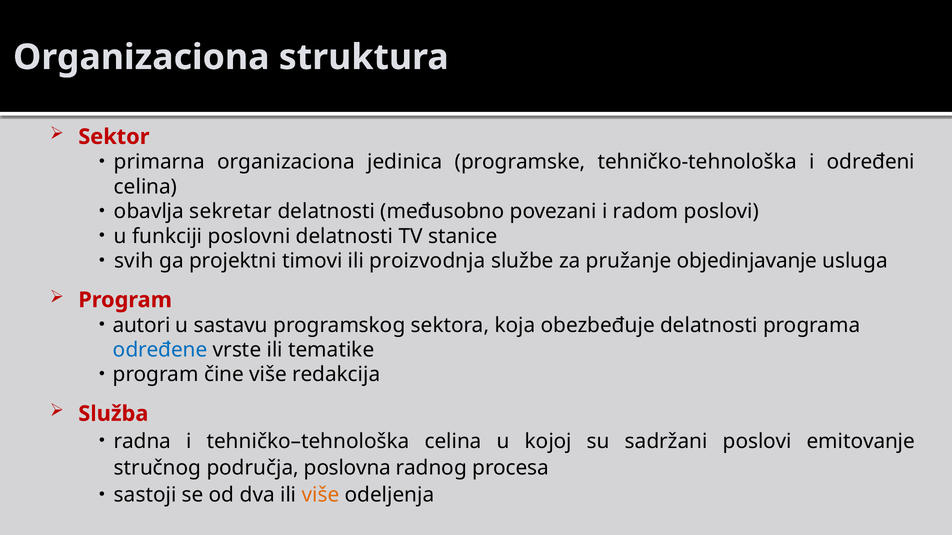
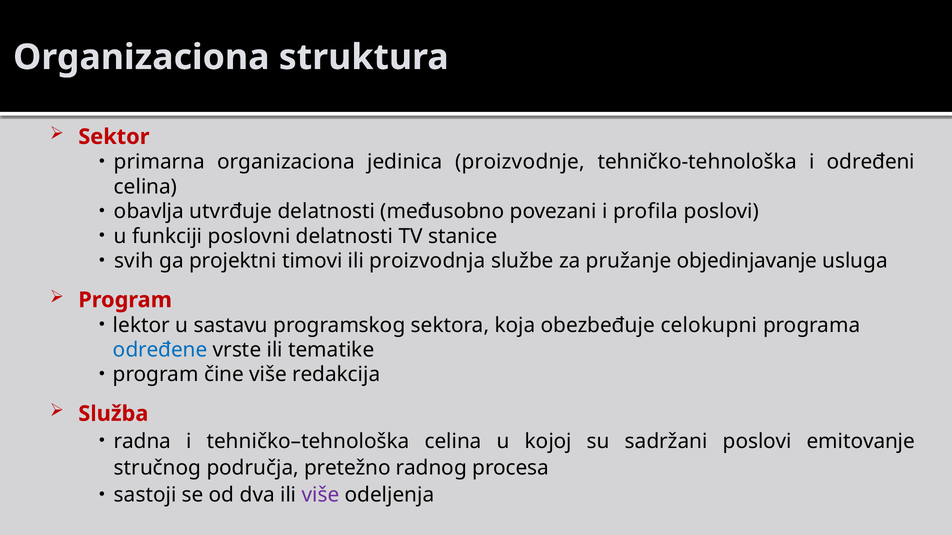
programske: programske -> proizvodnje
sekretar: sekretar -> utvrđuje
radom: radom -> profila
autori: autori -> lektor
obezbeđuje delatnosti: delatnosti -> celokupni
poslovna: poslovna -> pretežno
više at (321, 496) colour: orange -> purple
